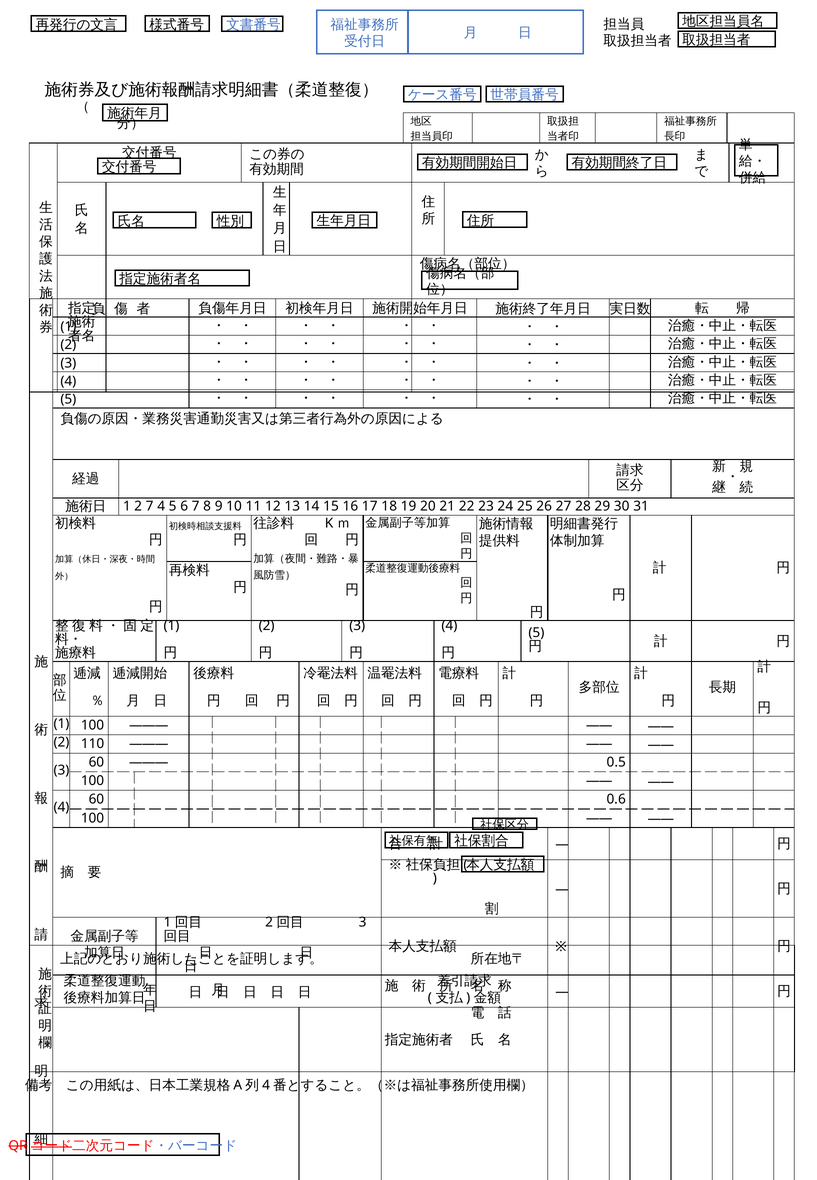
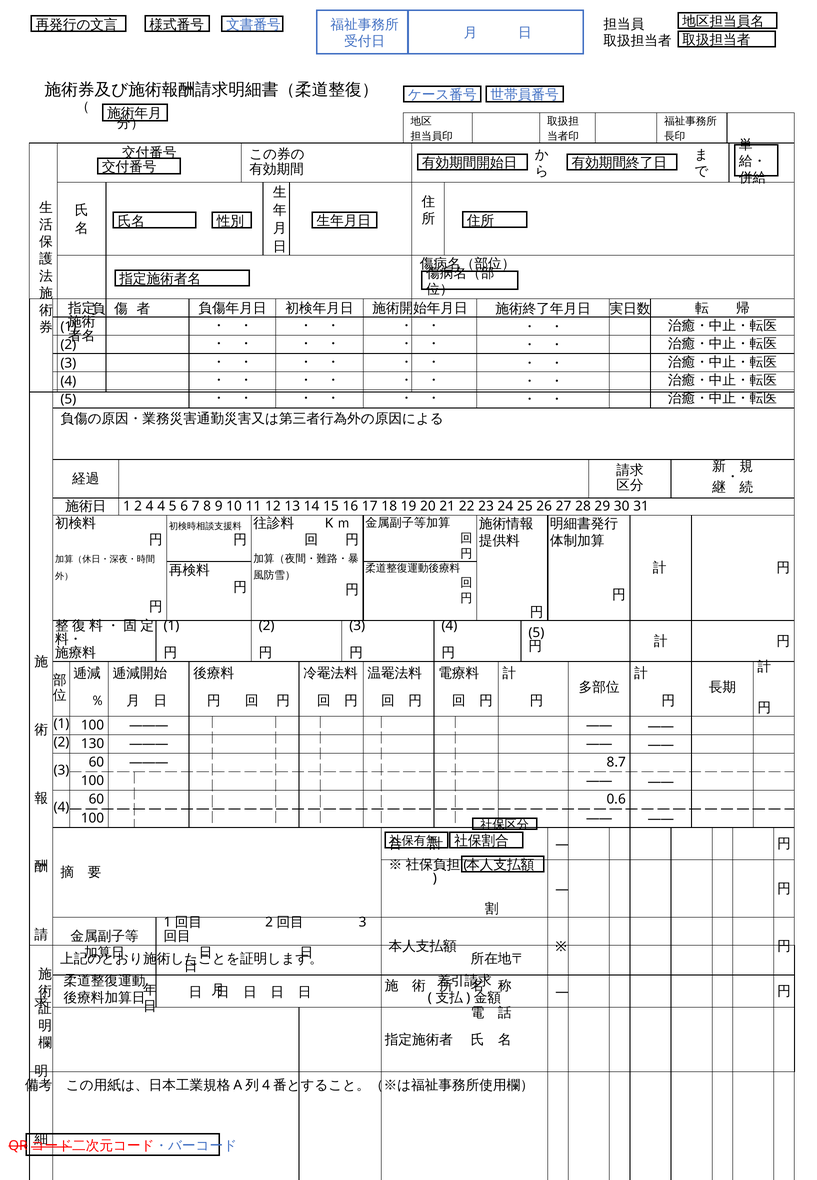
2 7: 7 -> 4
110: 110 -> 130
0.5: 0.5 -> 8.7
